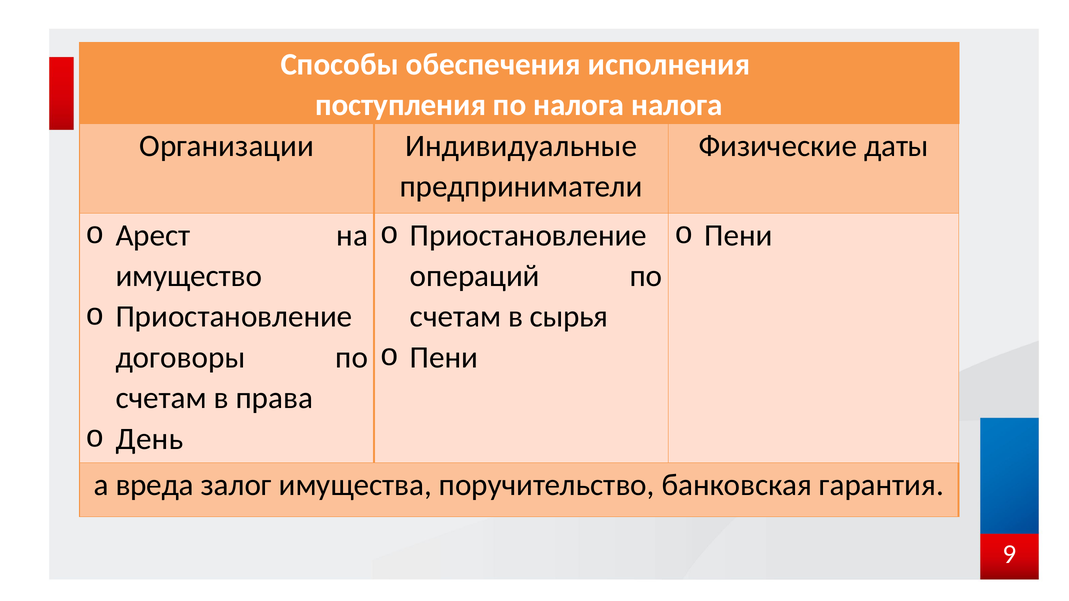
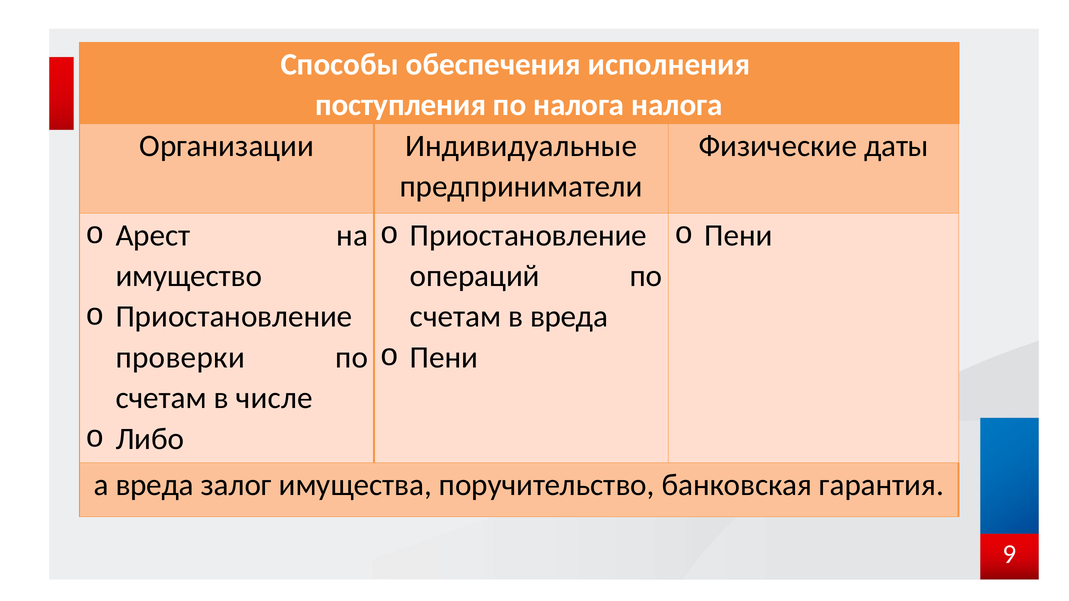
в сырья: сырья -> вреда
договоры: договоры -> проверки
права: права -> числе
День: День -> Либо
